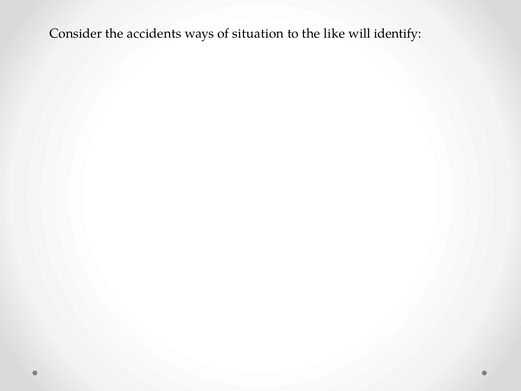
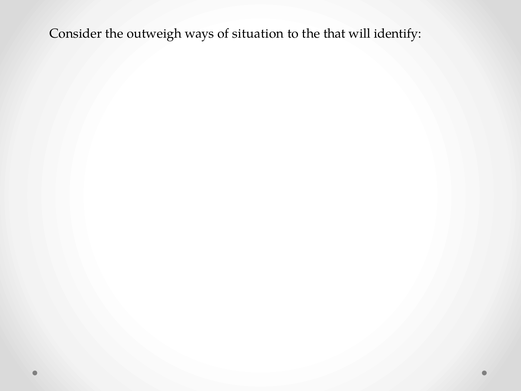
accidents: accidents -> outweigh
like: like -> that
